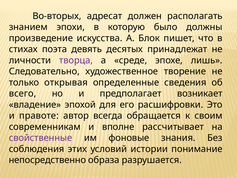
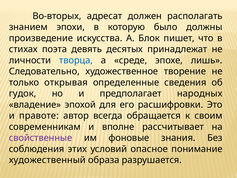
творца colour: purple -> blue
всего: всего -> гудок
возникает: возникает -> народных
истории: истории -> опасное
непосредственно: непосредственно -> художественный
